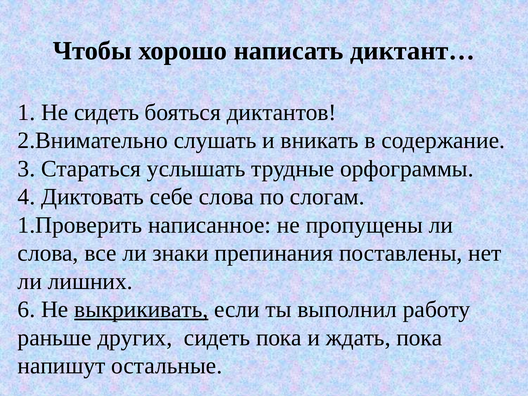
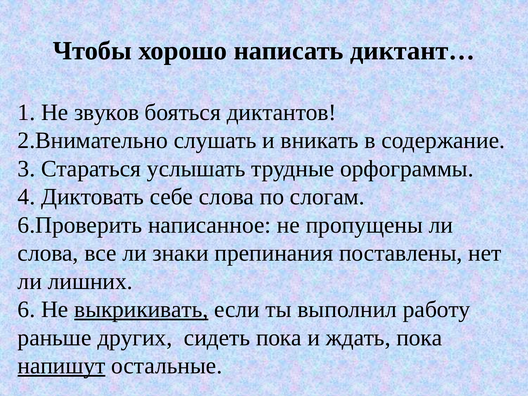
Не сидеть: сидеть -> звуков
1.Проверить: 1.Проверить -> 6.Проверить
напишут underline: none -> present
